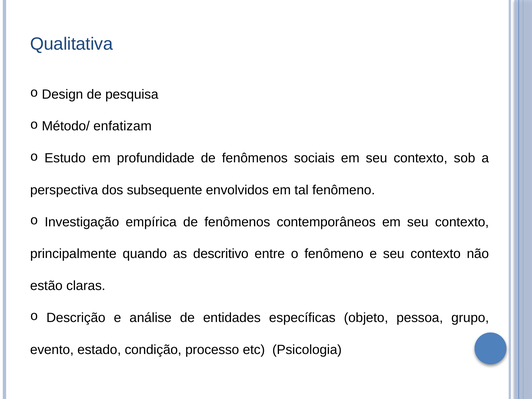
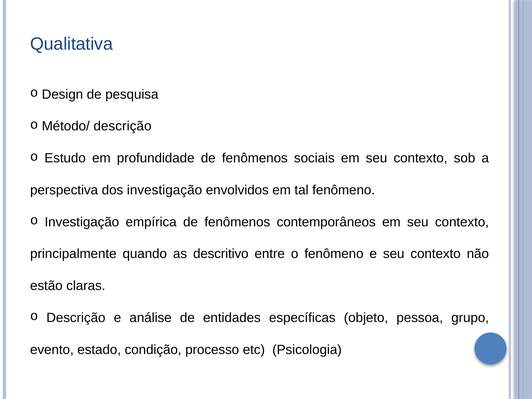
Método/ enfatizam: enfatizam -> descrição
dos subsequente: subsequente -> investigação
